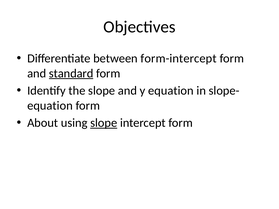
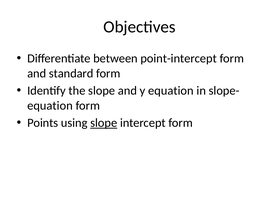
form-intercept: form-intercept -> point-intercept
standard underline: present -> none
About: About -> Points
